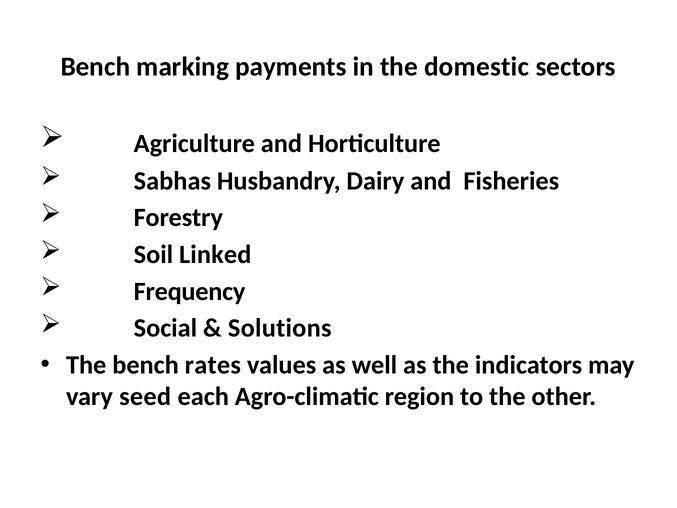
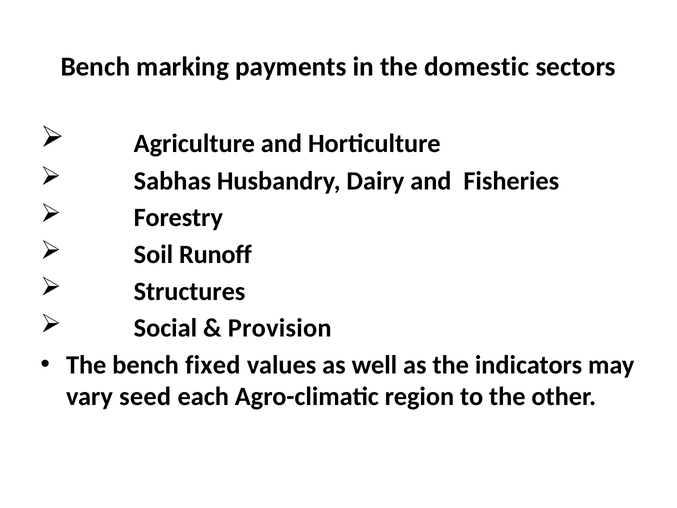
Linked: Linked -> Runoff
Frequency: Frequency -> Structures
Solutions: Solutions -> Provision
rates: rates -> fixed
